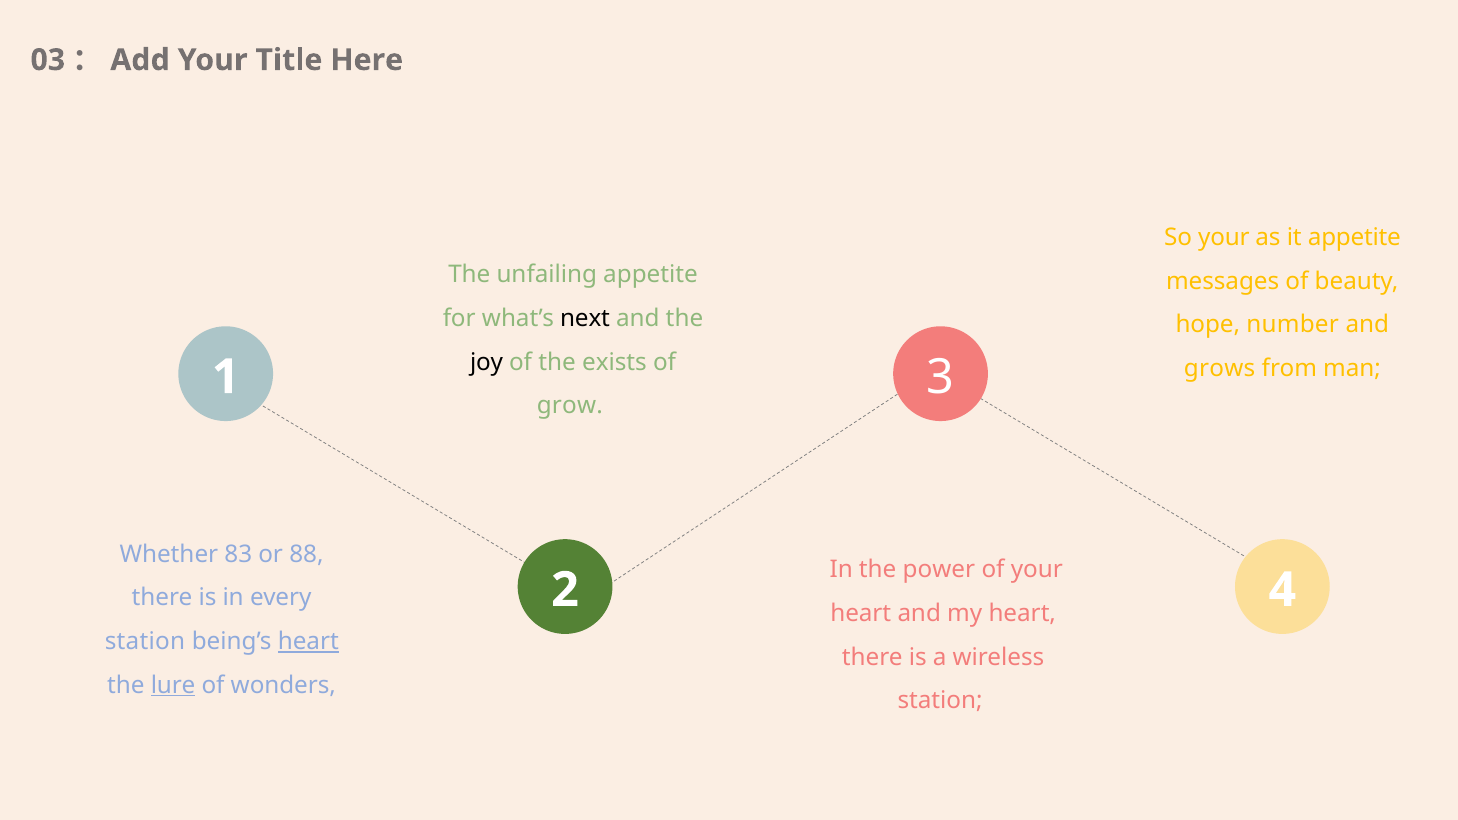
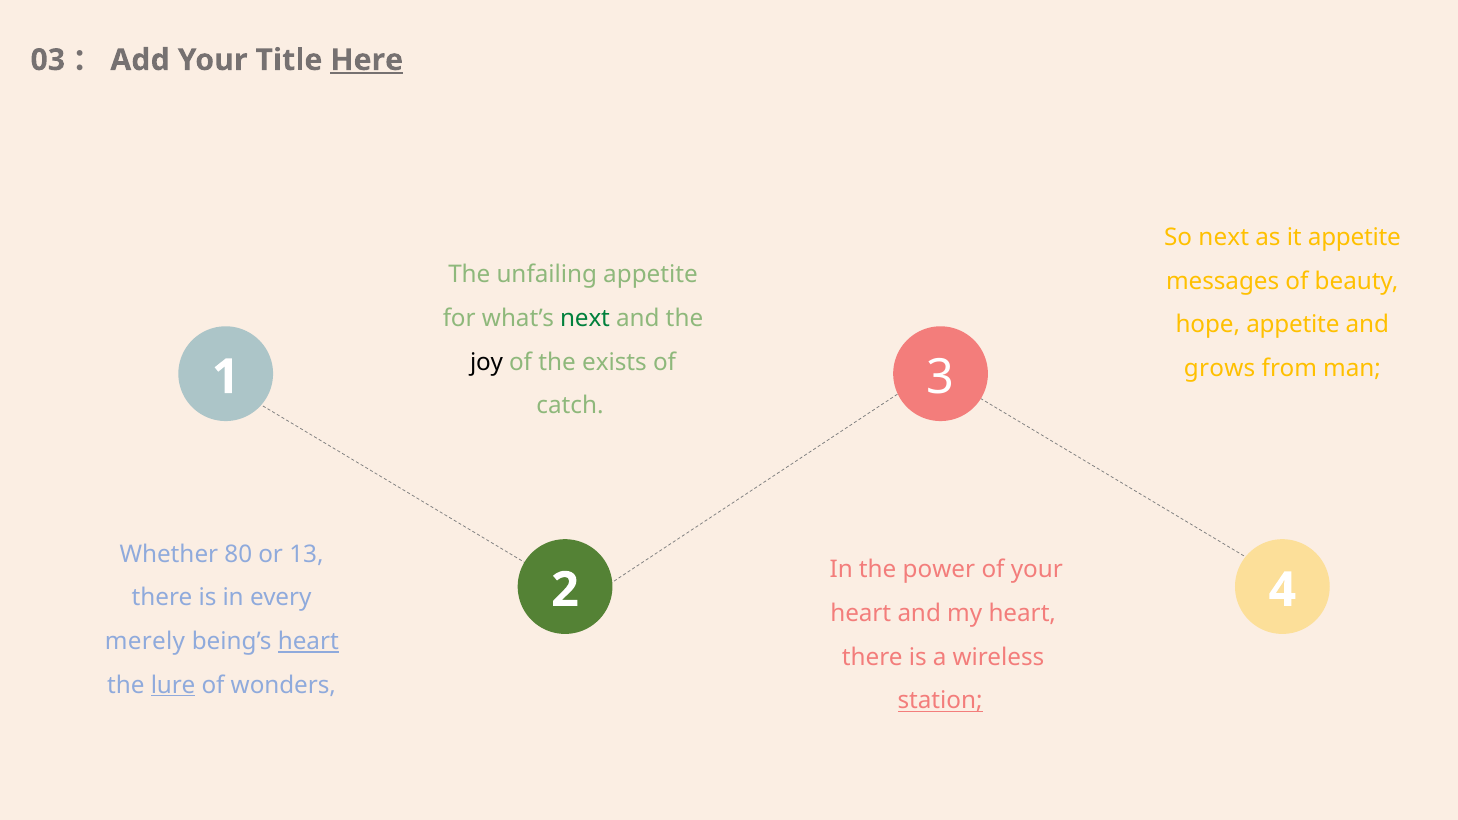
Here underline: none -> present
So your: your -> next
next at (585, 318) colour: black -> green
hope number: number -> appetite
grow: grow -> catch
83: 83 -> 80
88: 88 -> 13
station at (145, 642): station -> merely
station at (940, 701) underline: none -> present
